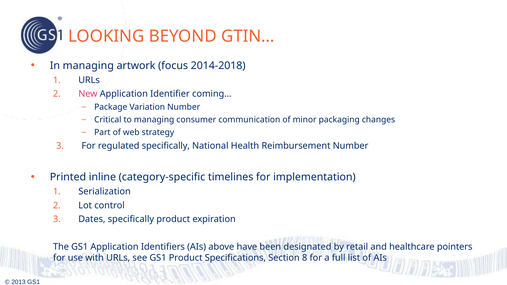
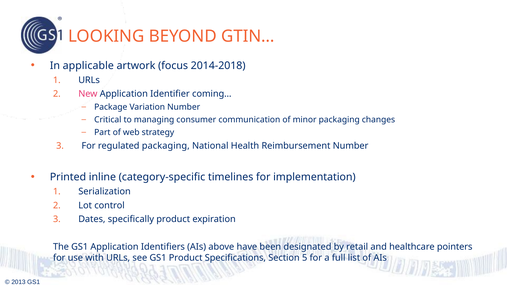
In managing: managing -> applicable
regulated specifically: specifically -> packaging
8: 8 -> 5
